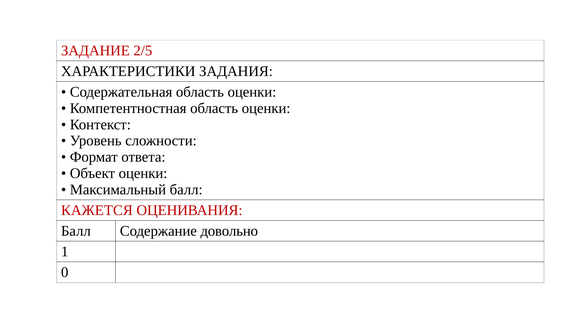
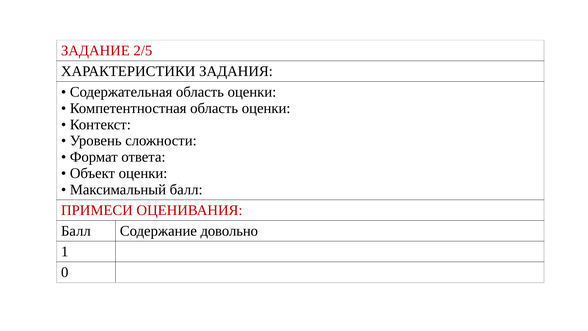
КАЖЕТСЯ: КАЖЕТСЯ -> ПРИМЕСИ
